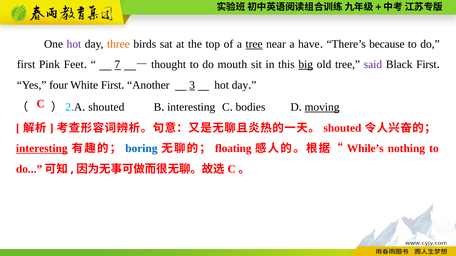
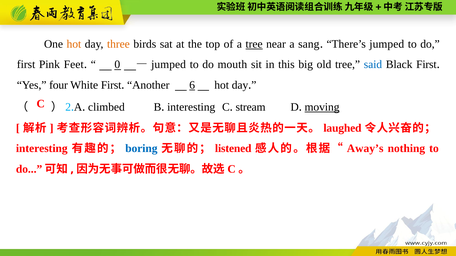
hot at (74, 44) colour: purple -> orange
have: have -> sang
There’s because: because -> jumped
7: 7 -> 0
thought at (169, 65): thought -> jumped
big underline: present -> none
said colour: purple -> blue
3: 3 -> 6
shouted at (106, 107): shouted -> climbed
bodies: bodies -> stream
shouted at (342, 128): shouted -> laughed
interesting at (42, 149) underline: present -> none
floating: floating -> listened
While’s: While’s -> Away’s
